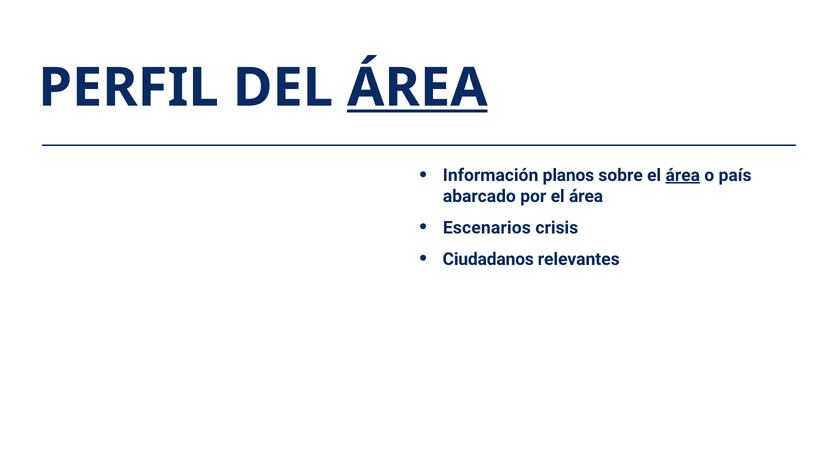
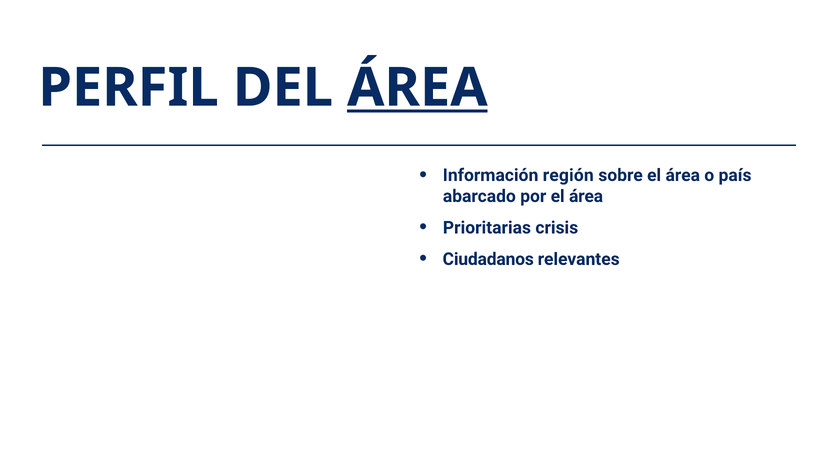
planos: planos -> región
área at (683, 175) underline: present -> none
Escenarios: Escenarios -> Prioritarias
